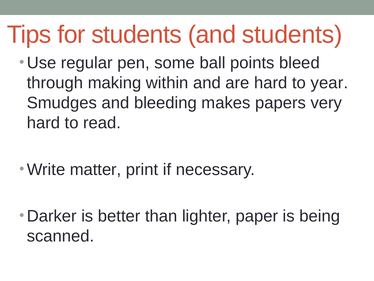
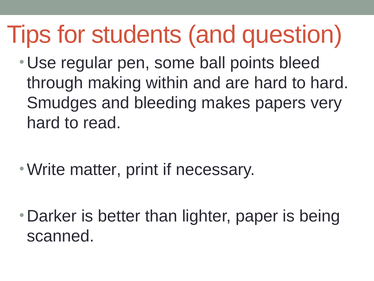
and students: students -> question
to year: year -> hard
